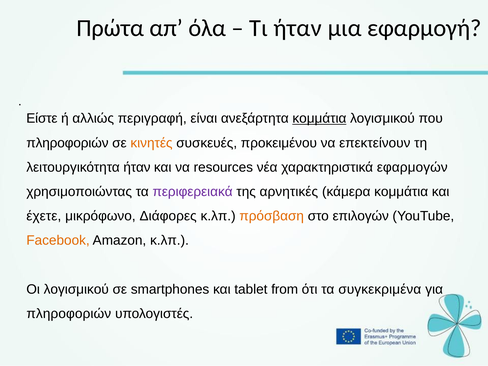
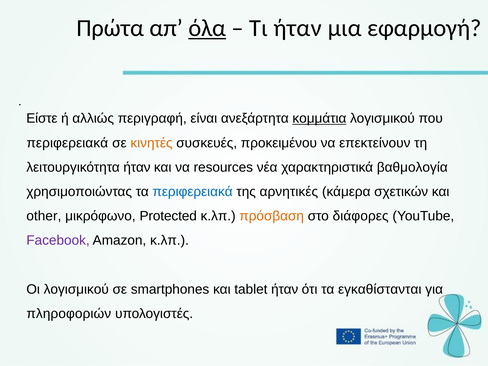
όλα underline: none -> present
πληροφοριών at (67, 143): πληροφοριών -> περιφερειακά
εφαρμογών: εφαρμογών -> βαθμολογία
περιφερειακά at (193, 192) colour: purple -> blue
κάμερα κομμάτια: κομμάτια -> σχετικών
έχετε: έχετε -> other
Διάφορες: Διάφορες -> Protected
επιλογών: επιλογών -> διάφορες
Facebook colour: orange -> purple
tablet from: from -> ήταν
συγκεκριμένα: συγκεκριμένα -> εγκαθίστανται
